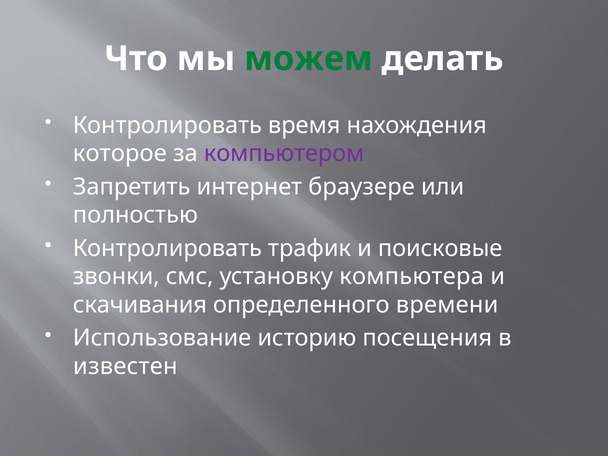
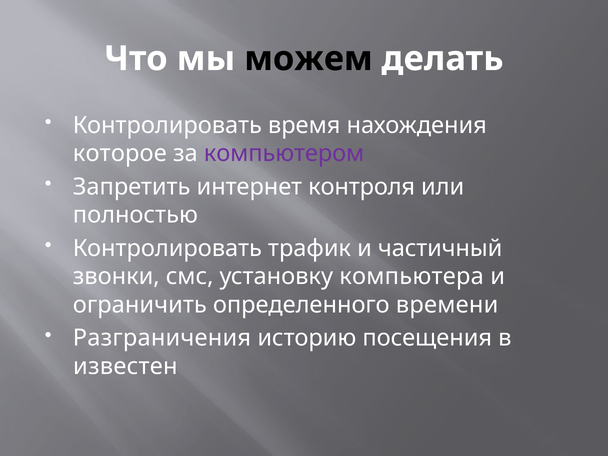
можем colour: green -> black
браузере: браузере -> контроля
поисковые: поисковые -> частичный
скачивания: скачивания -> ограничить
Использование: Использование -> Разграничения
